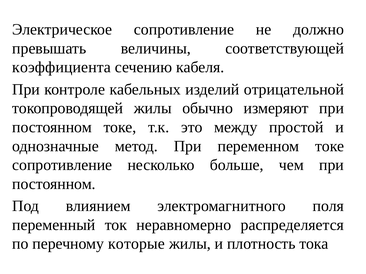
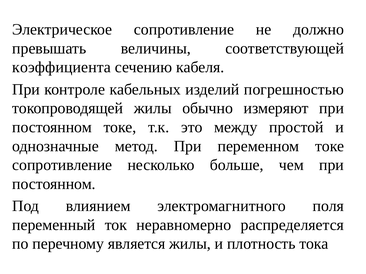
отрицательной: отрицательной -> погрешностью
которые: которые -> является
